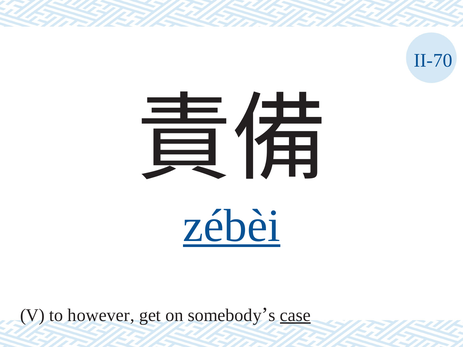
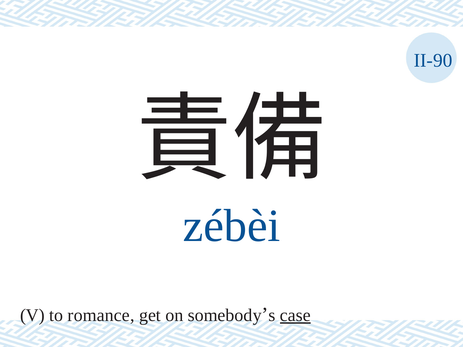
II-70: II-70 -> II-90
zébèi underline: present -> none
however: however -> romance
